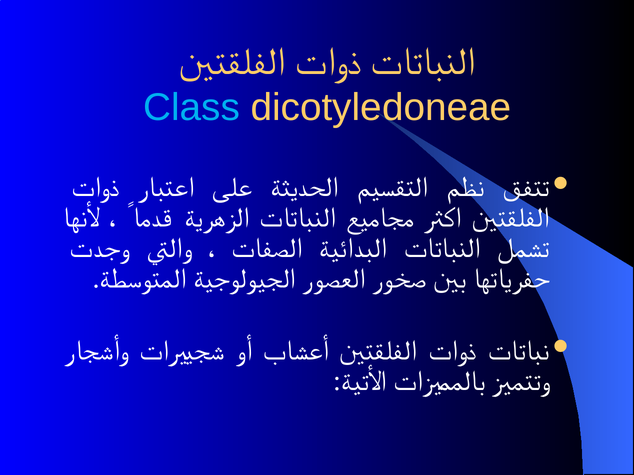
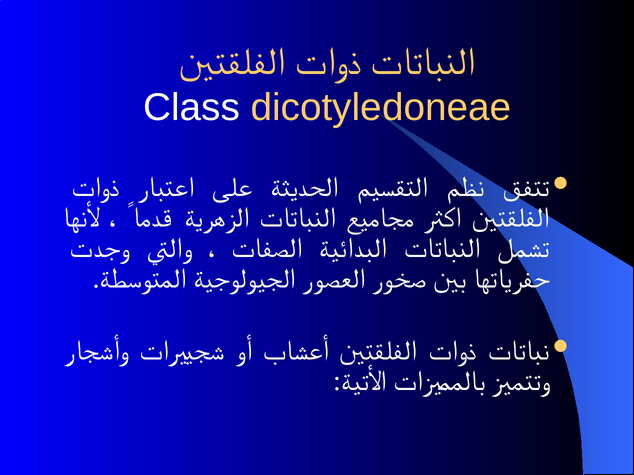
Class colour: light blue -> white
